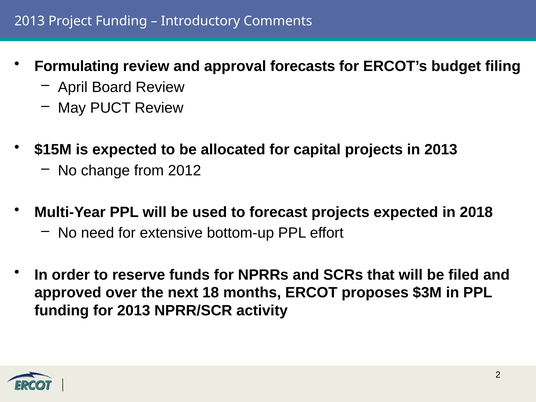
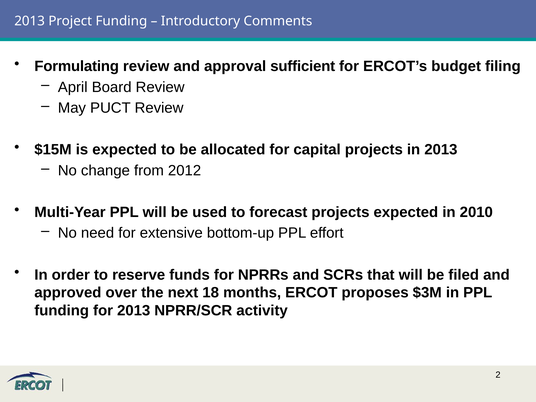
forecasts: forecasts -> sufficient
2018: 2018 -> 2010
